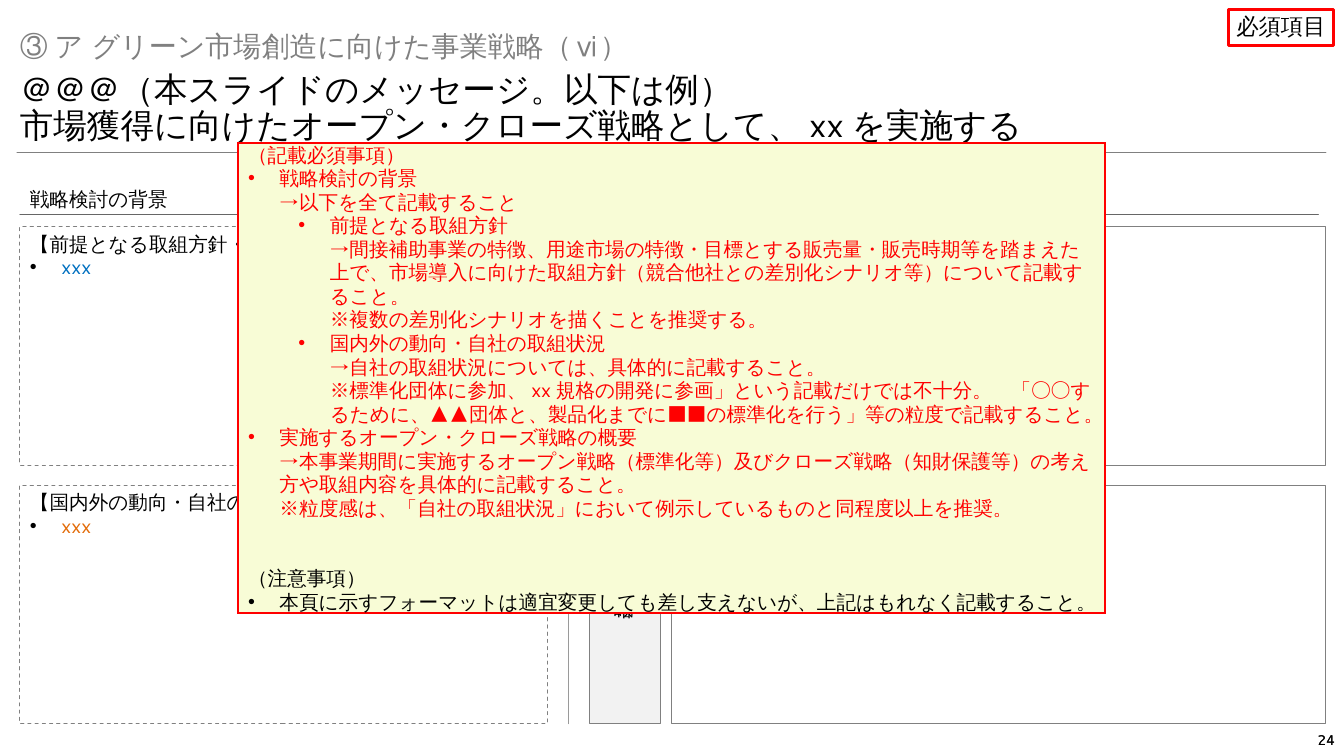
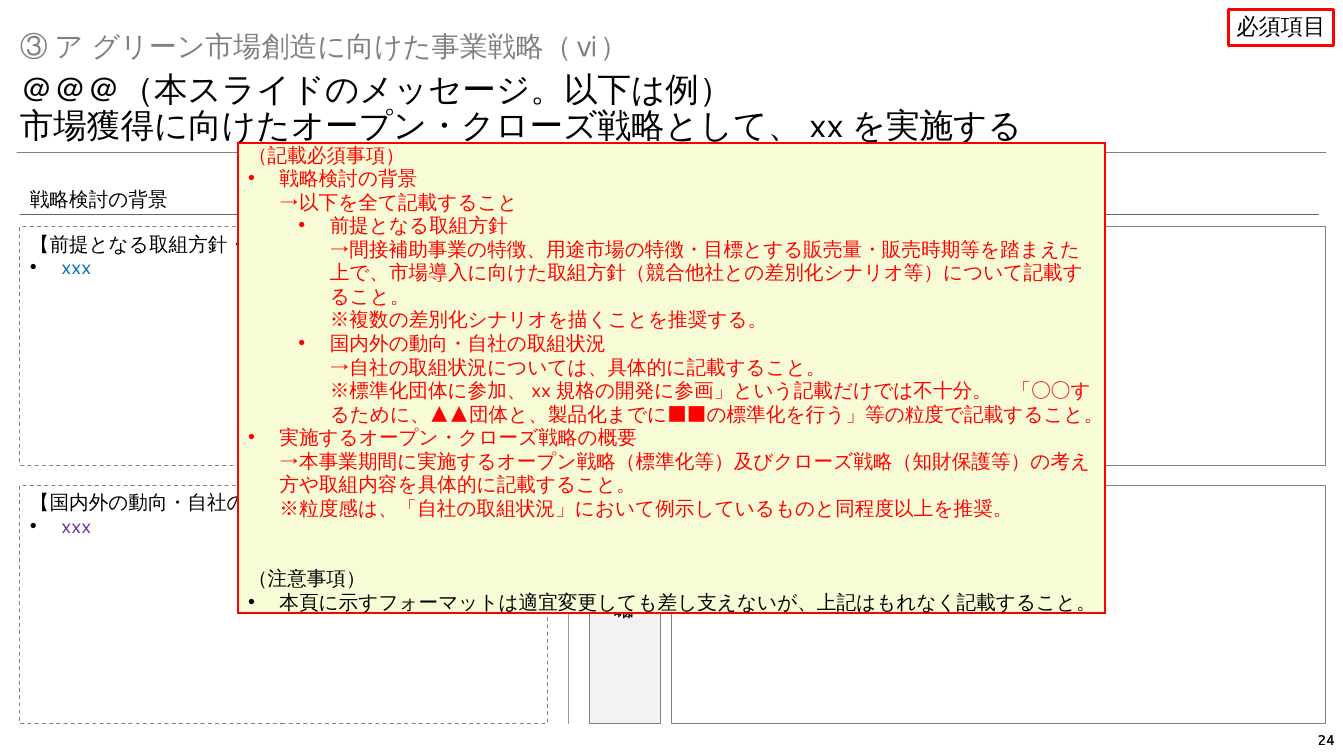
xxx at (76, 526) colour: orange -> purple
